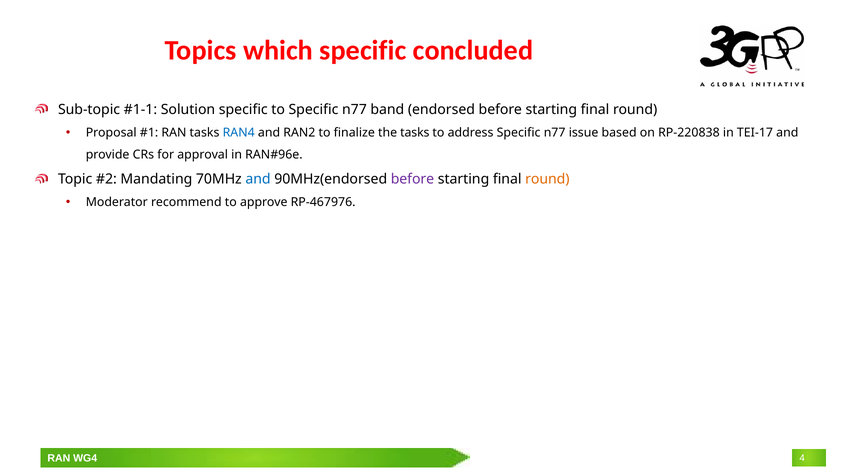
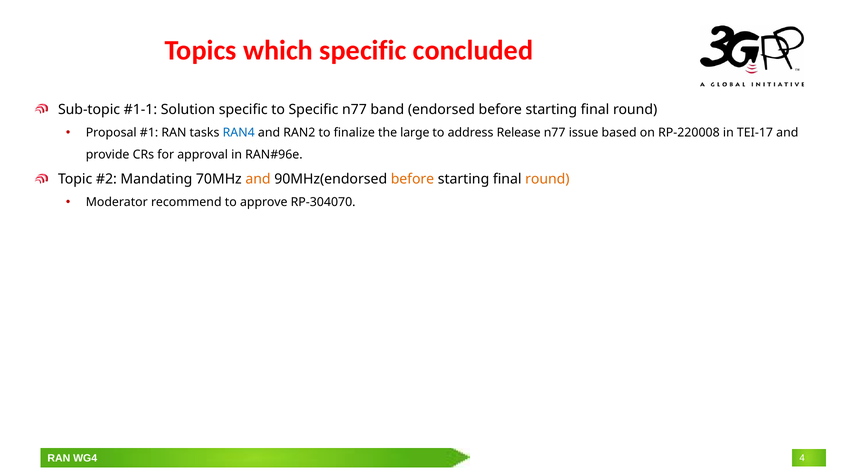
the tasks: tasks -> large
address Specific: Specific -> Release
RP-220838: RP-220838 -> RP-220008
and at (258, 179) colour: blue -> orange
before at (412, 179) colour: purple -> orange
RP-467976: RP-467976 -> RP-304070
